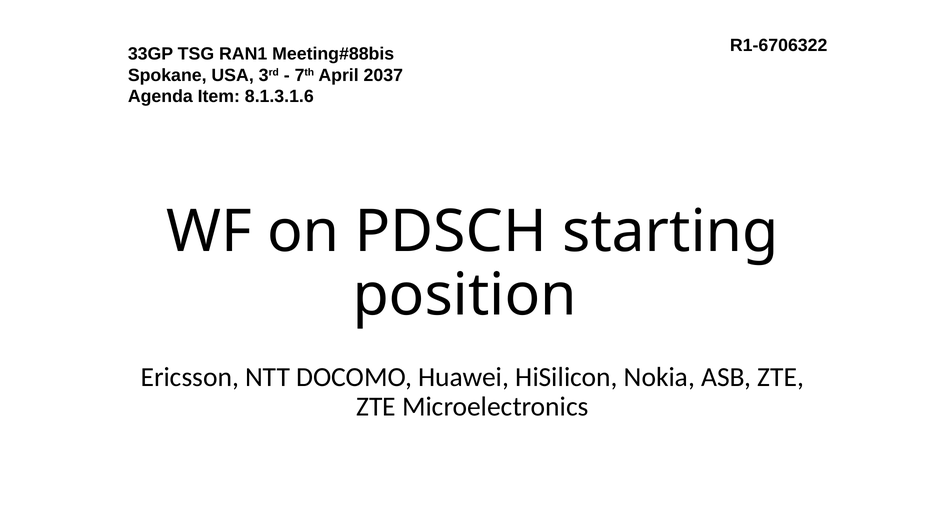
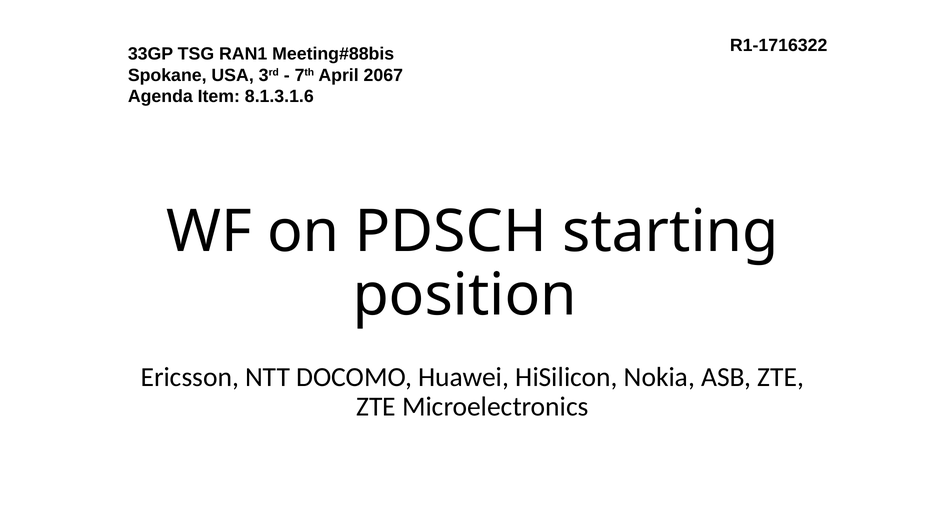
R1-6706322: R1-6706322 -> R1-1716322
2037: 2037 -> 2067
